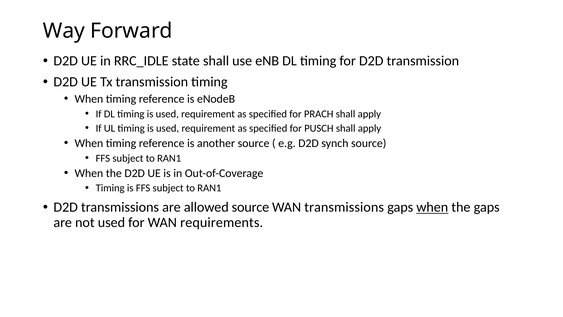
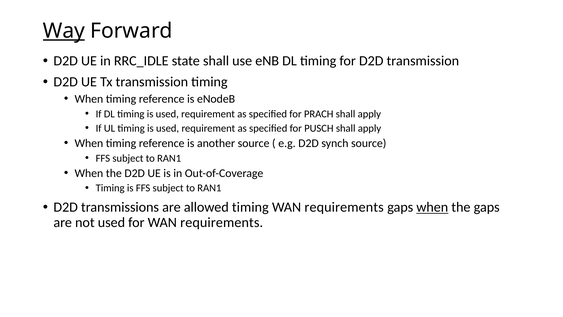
Way underline: none -> present
allowed source: source -> timing
transmissions at (344, 207): transmissions -> requirements
